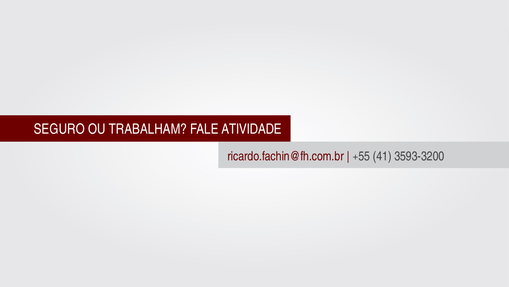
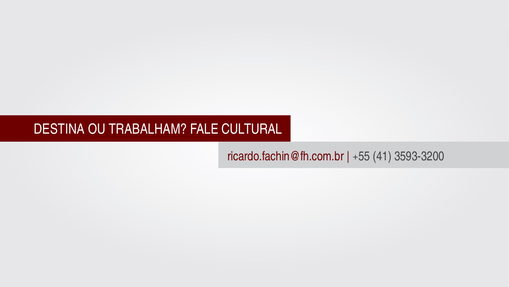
SEGURO: SEGURO -> DESTINA
ATIVIDADE: ATIVIDADE -> CULTURAL
